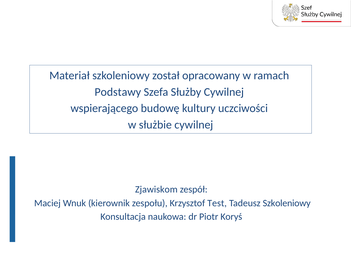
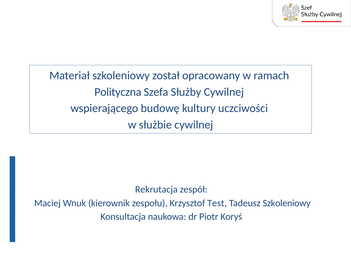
Podstawy: Podstawy -> Polityczna
Zjawiskom: Zjawiskom -> Rekrutacja
